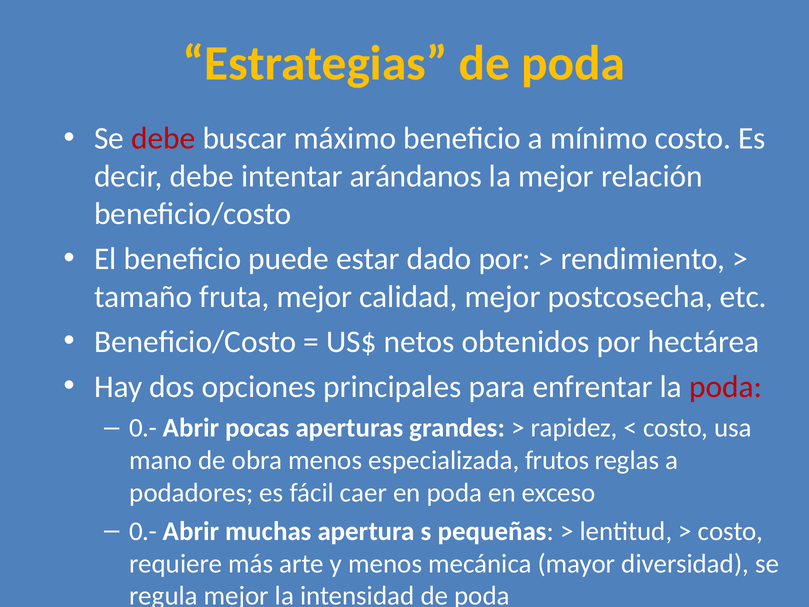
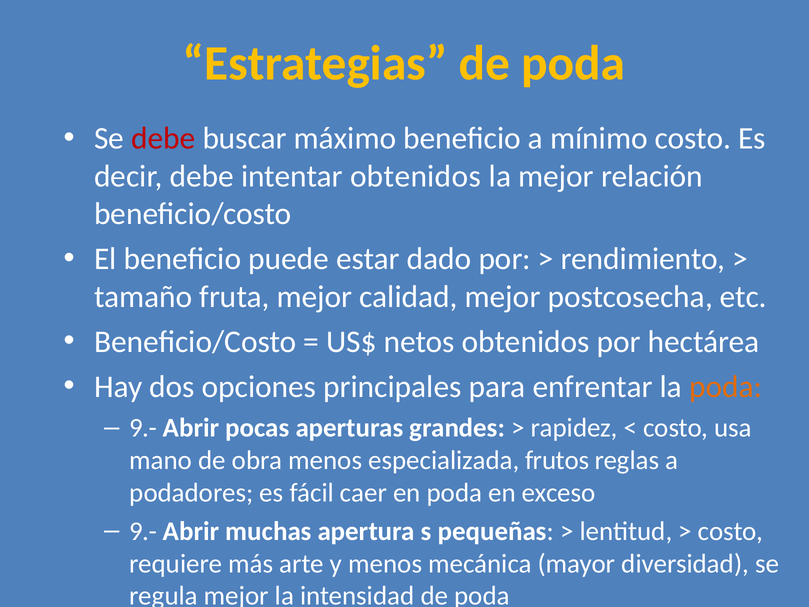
intentar arándanos: arándanos -> obtenidos
poda at (726, 387) colour: red -> orange
0.- at (143, 428): 0.- -> 9.-
0.- at (143, 531): 0.- -> 9.-
